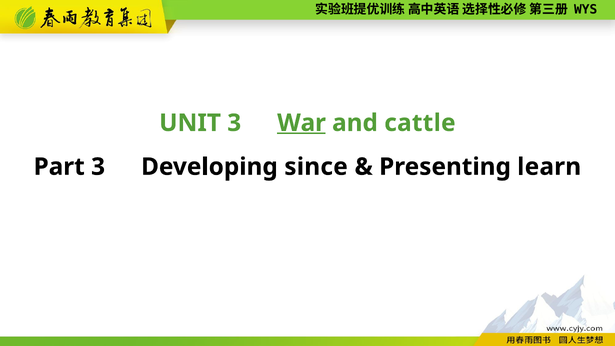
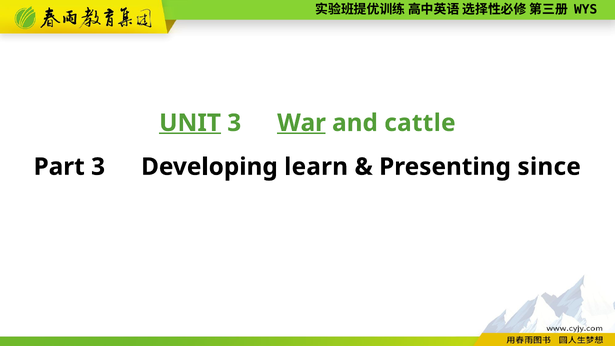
UNIT underline: none -> present
since: since -> learn
learn: learn -> since
